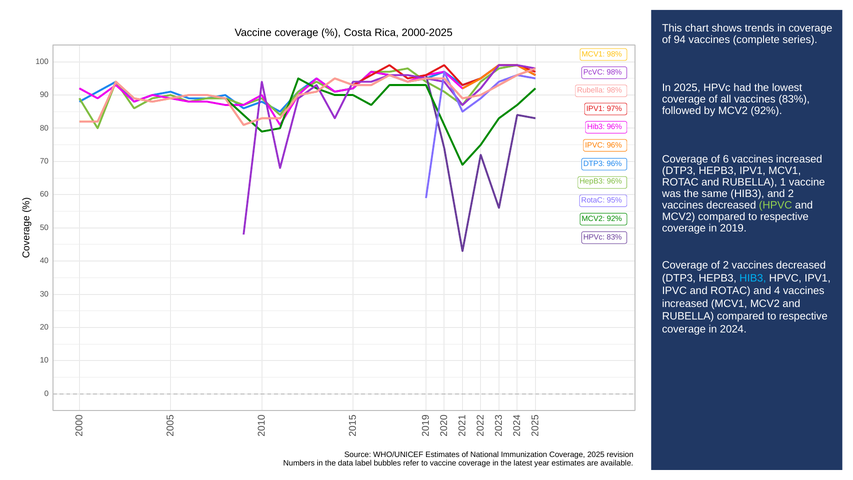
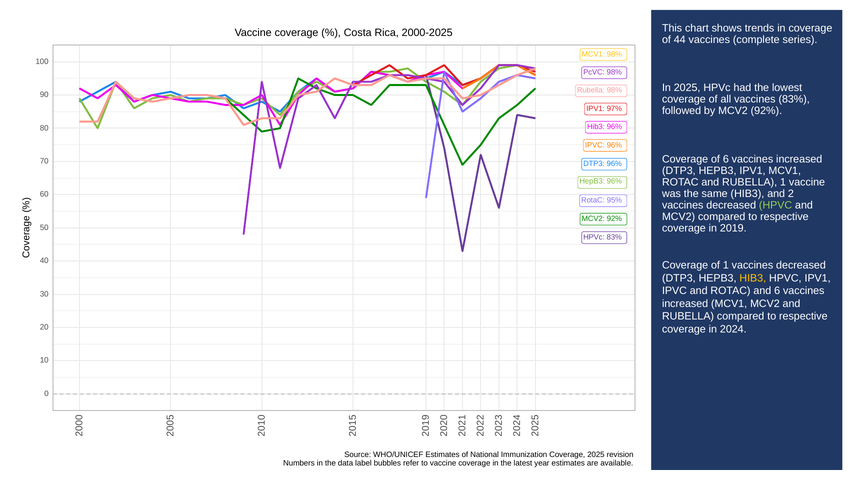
94: 94 -> 44
of 2: 2 -> 1
HIB3 at (753, 278) colour: light blue -> yellow
and 4: 4 -> 6
